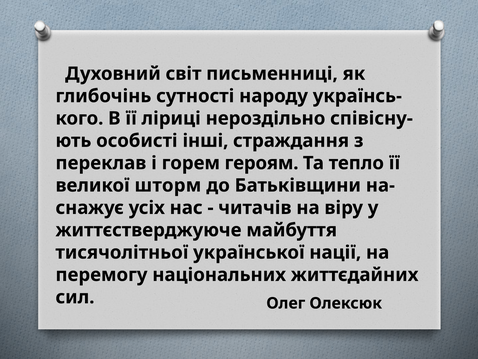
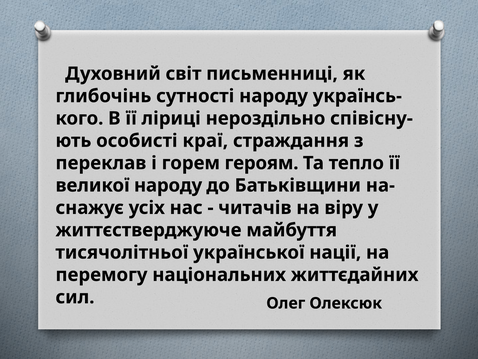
інші: інші -> краї
великої шторм: шторм -> народу
